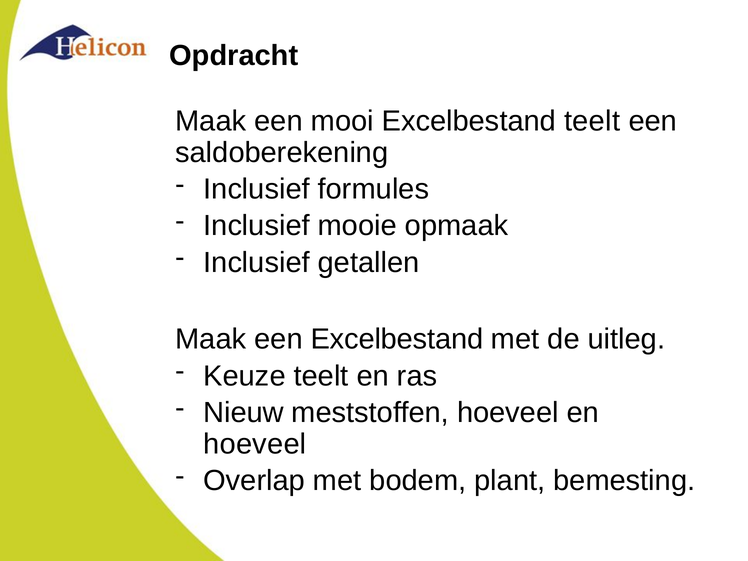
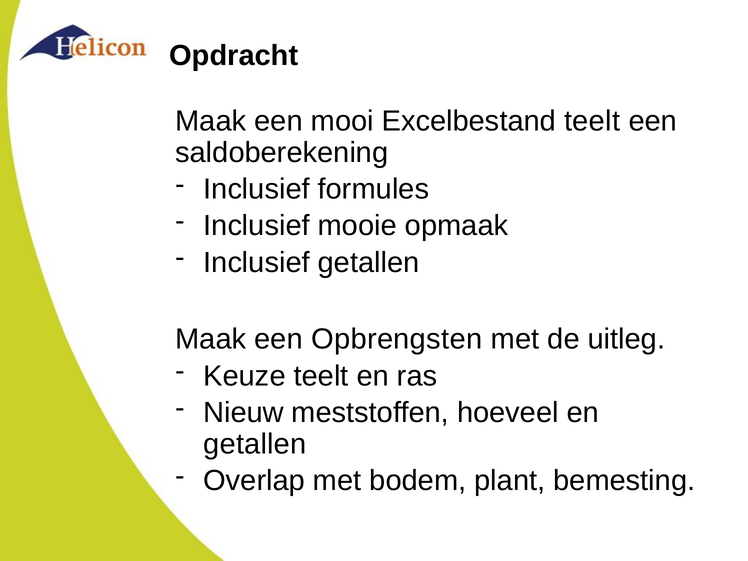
een Excelbestand: Excelbestand -> Opbrengsten
hoeveel at (255, 444): hoeveel -> getallen
